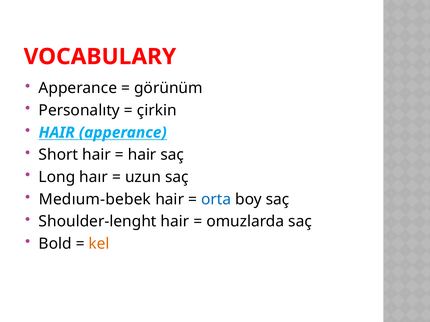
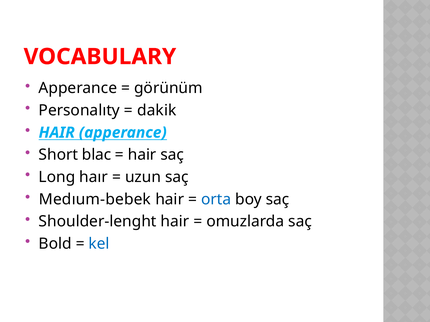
çirkin: çirkin -> dakik
Short hair: hair -> blac
kel colour: orange -> blue
